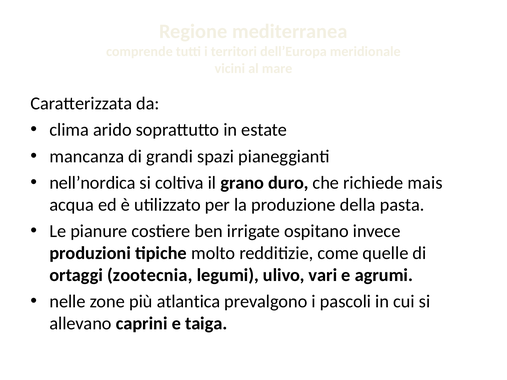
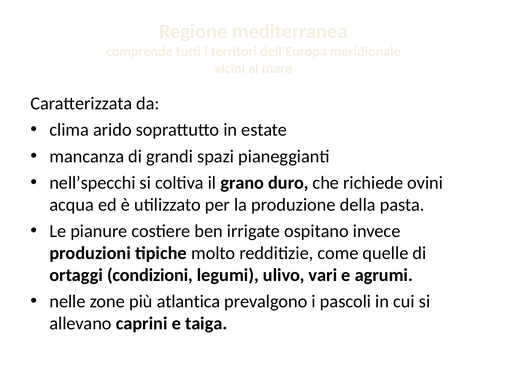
nell’nordica: nell’nordica -> nell’specchi
mais: mais -> ovini
zootecnia: zootecnia -> condizioni
